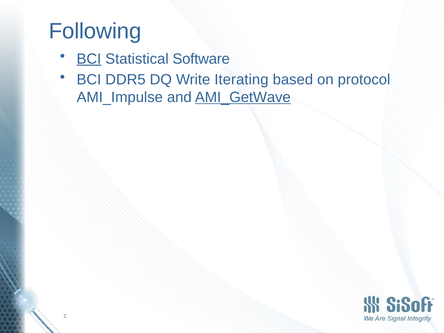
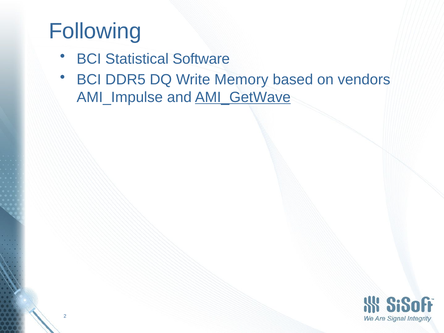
BCI at (89, 59) underline: present -> none
Iterating: Iterating -> Memory
protocol: protocol -> vendors
